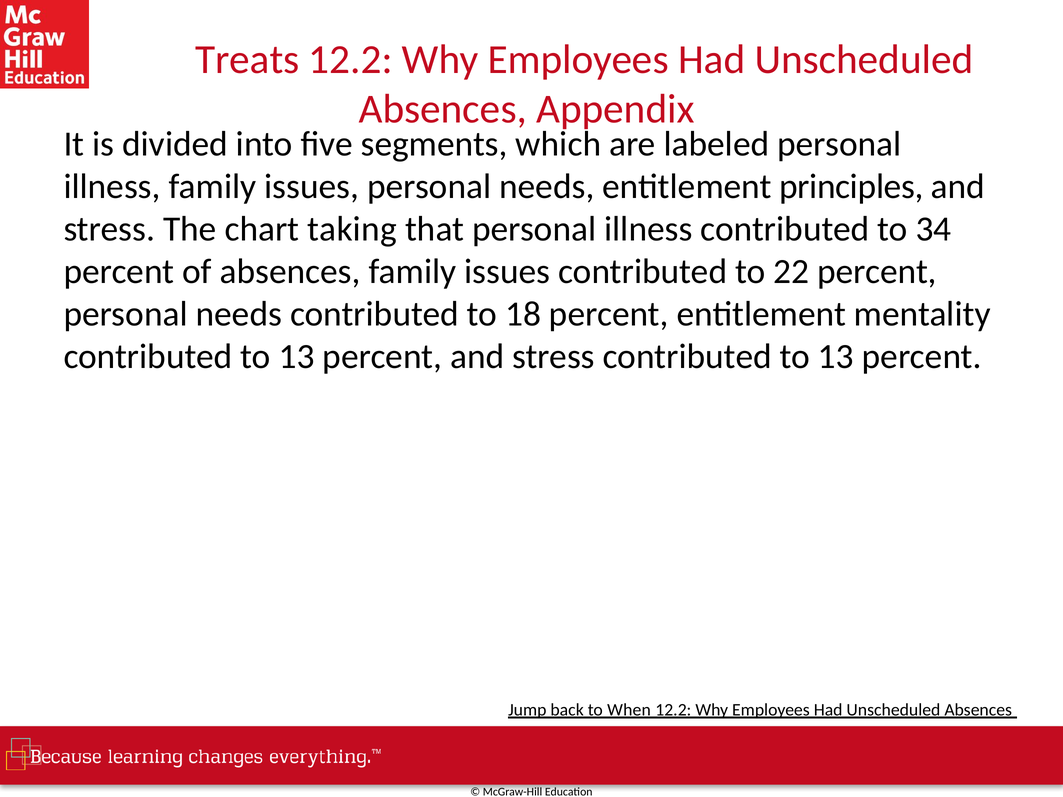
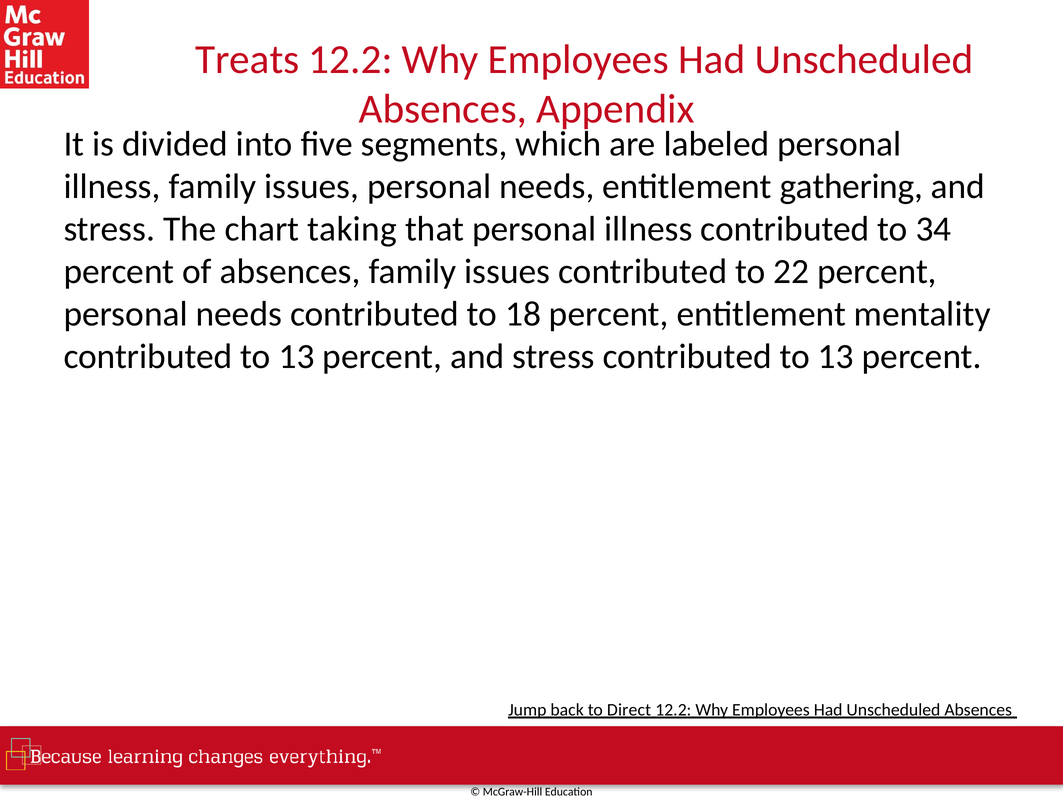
principles: principles -> gathering
When: When -> Direct
